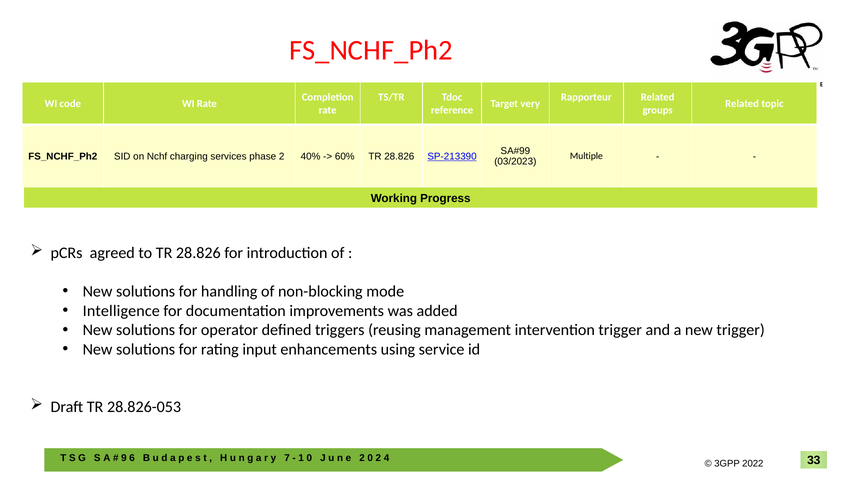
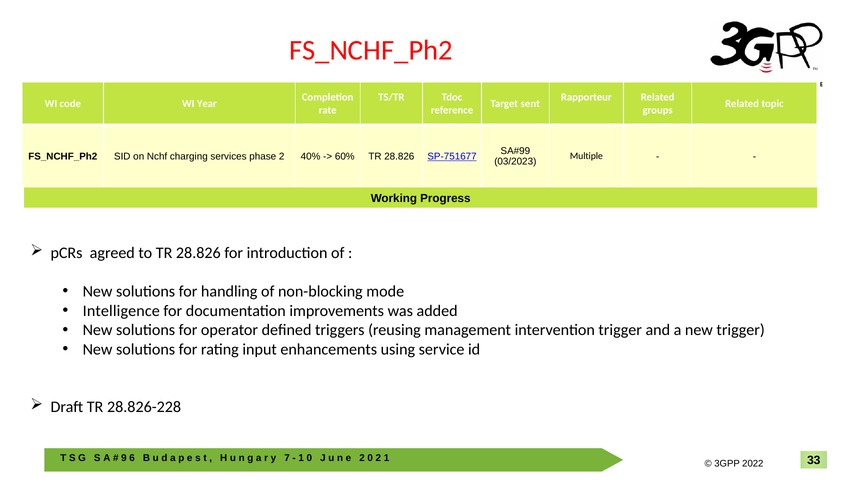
WI Rate: Rate -> Year
very: very -> sent
SP-213390: SP-213390 -> SP-751677
28.826-053: 28.826-053 -> 28.826-228
2 4: 4 -> 1
